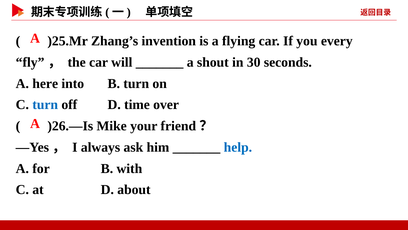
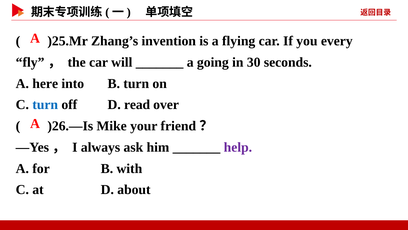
shout: shout -> going
time: time -> read
help colour: blue -> purple
